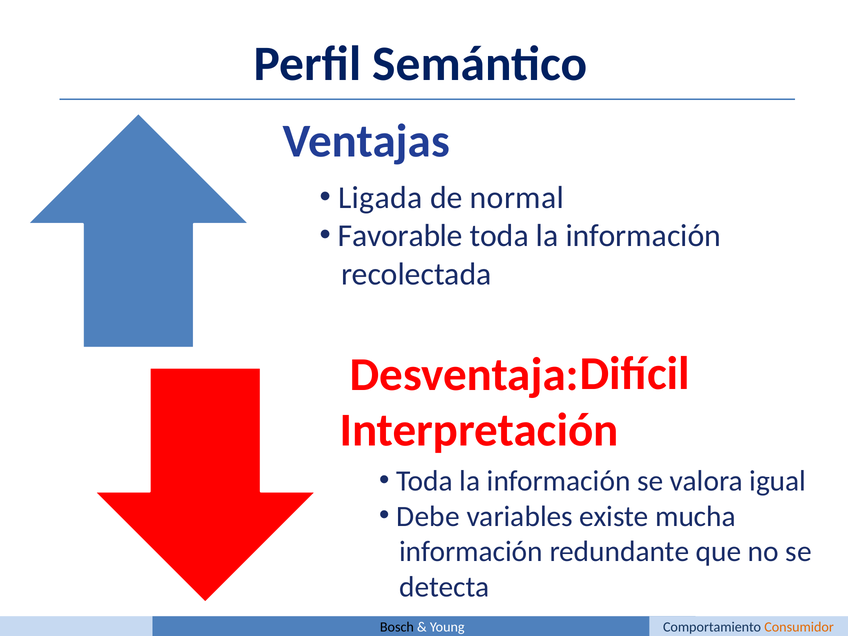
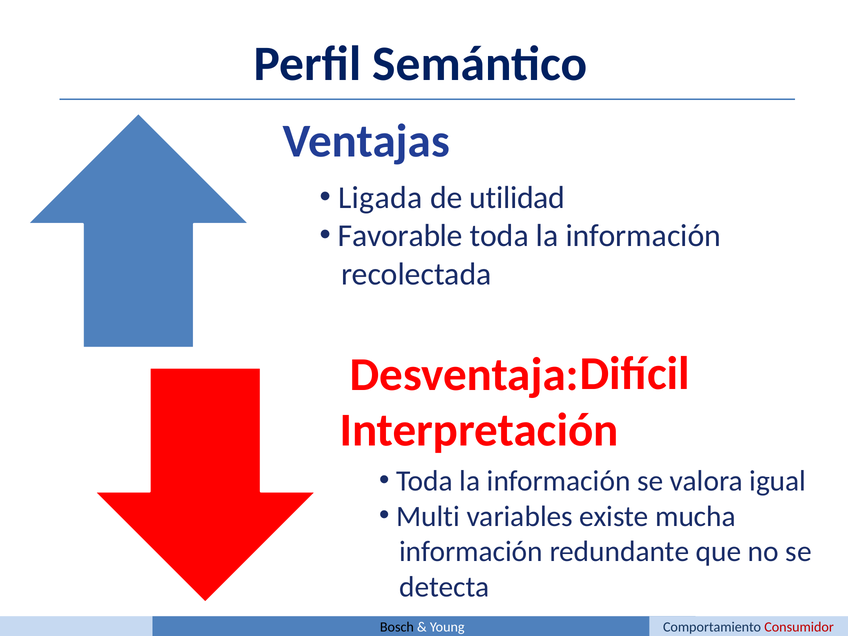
normal: normal -> utilidad
Debe: Debe -> Multi
Consumidor colour: orange -> red
